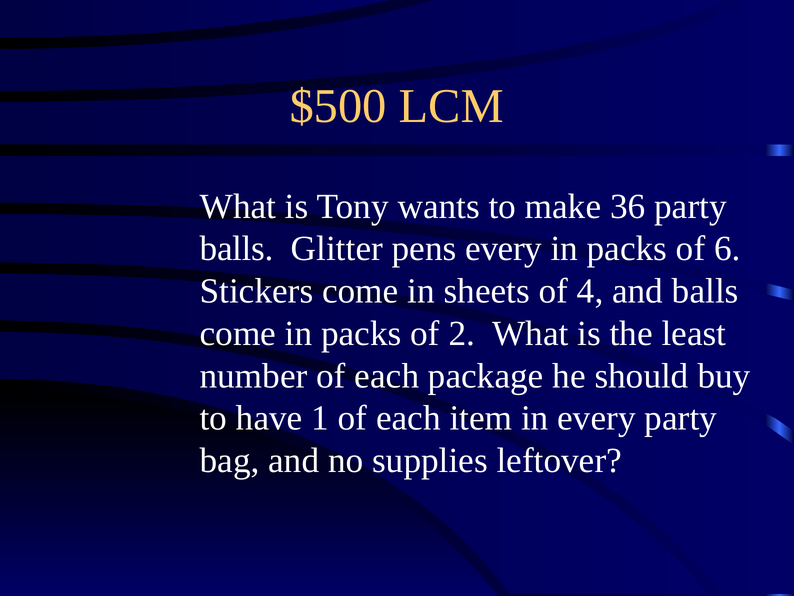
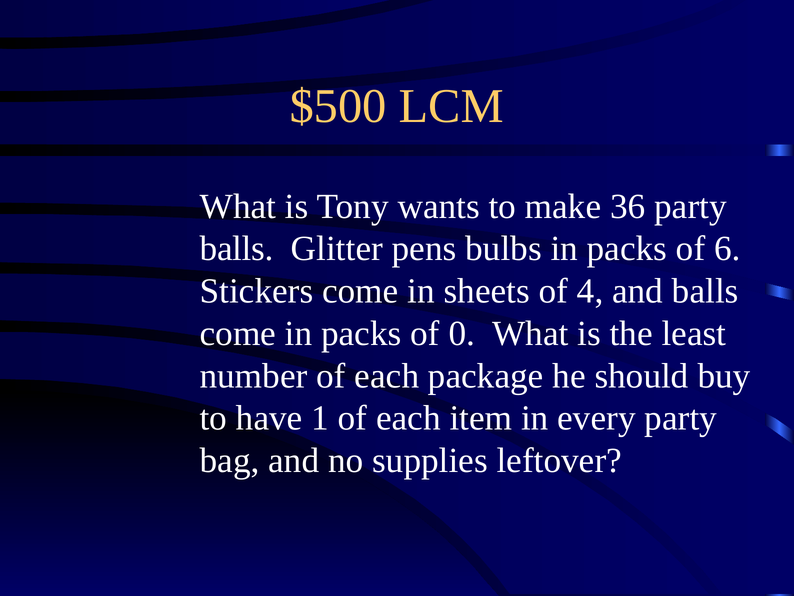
pens every: every -> bulbs
2: 2 -> 0
